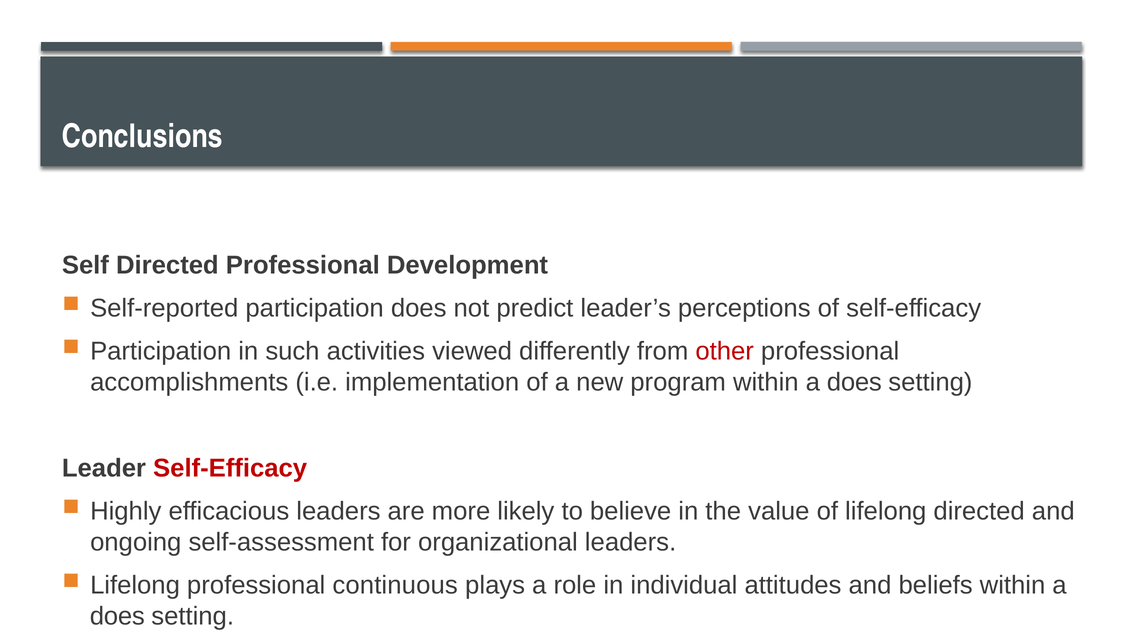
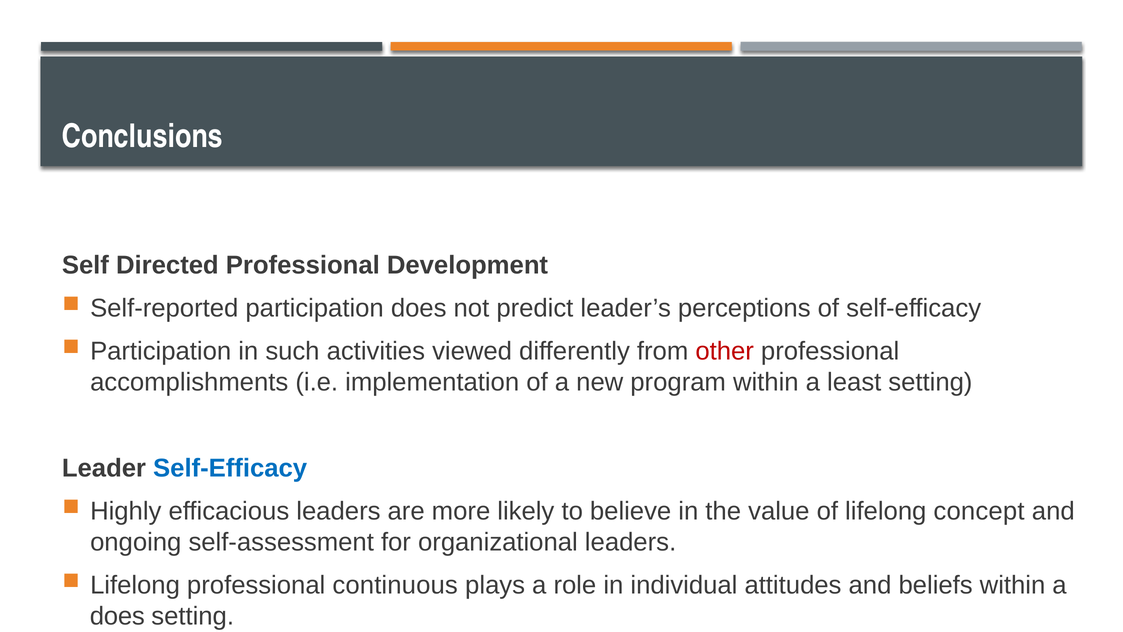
program within a does: does -> least
Self-Efficacy at (230, 468) colour: red -> blue
lifelong directed: directed -> concept
